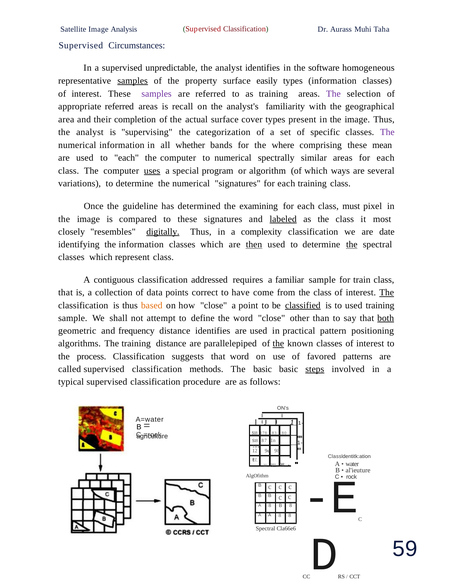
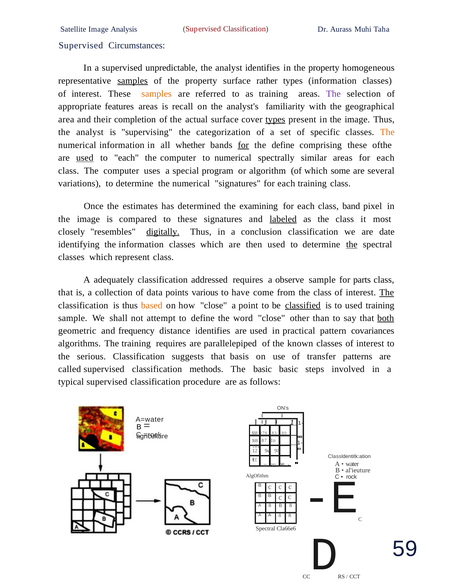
in the software: software -> property
easily: easily -> rather
samples at (157, 94) colour: purple -> orange
appropriate referred: referred -> features
types at (275, 119) underline: none -> present
The at (387, 132) colour: purple -> orange
for at (243, 145) underline: none -> present
the where: where -> define
mean: mean -> ofthe
used at (85, 158) underline: none -> present
uses underline: present -> none
ways: ways -> some
guideline: guideline -> estimates
must: must -> band
complexity: complexity -> conclusion
then underline: present -> none
contiguous: contiguous -> adequately
familiar: familiar -> observe
train: train -> parts
correct: correct -> various
positioning: positioning -> covariances
training distance: distance -> requires
the at (278, 344) underline: present -> none
process: process -> serious
that word: word -> basis
favored: favored -> transfer
steps underline: present -> none
